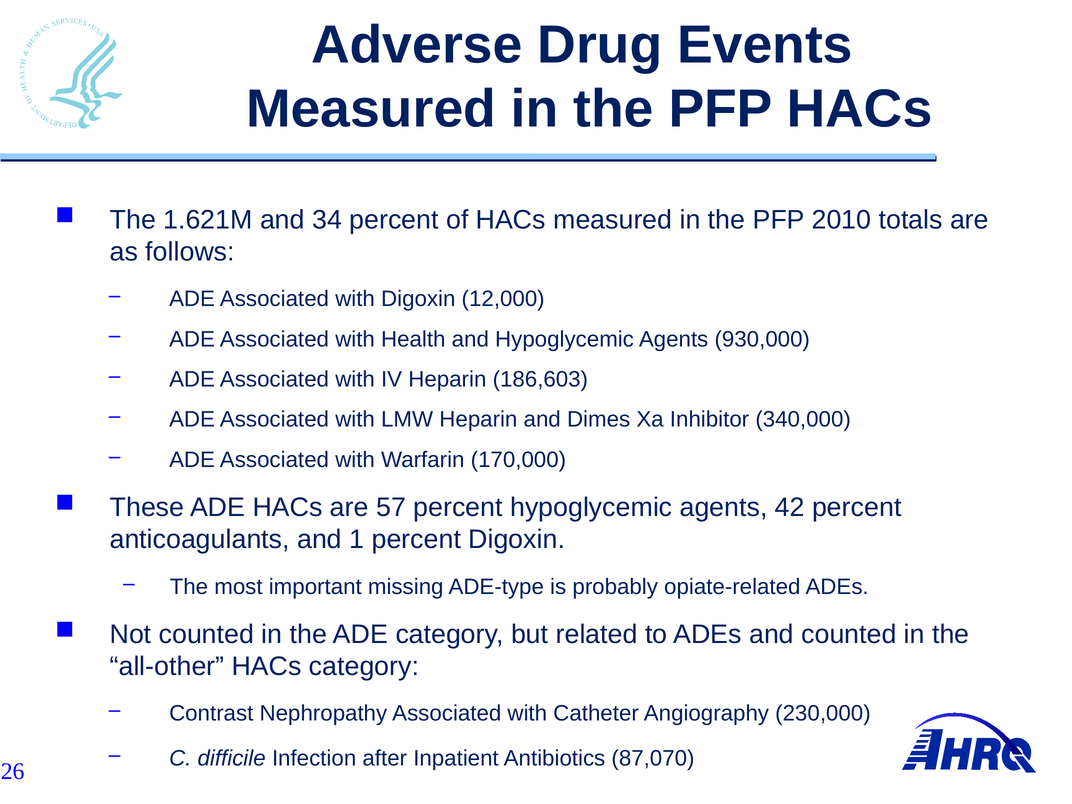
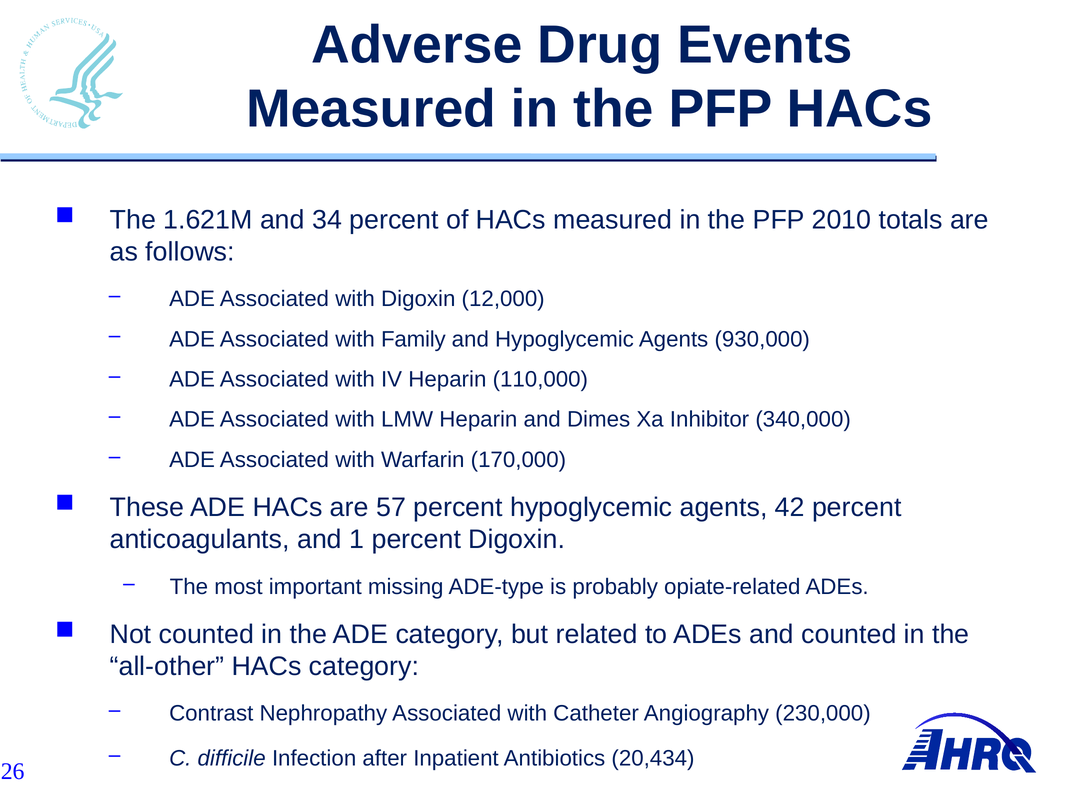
Health: Health -> Family
186,603: 186,603 -> 110,000
87,070: 87,070 -> 20,434
